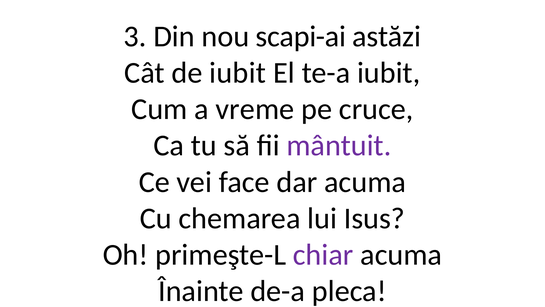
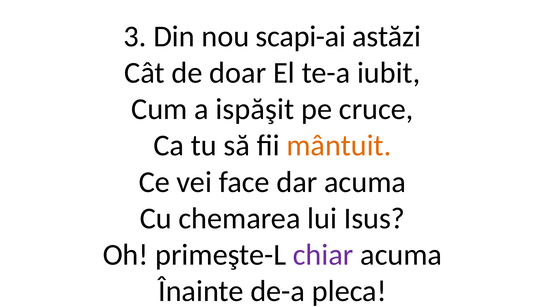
de iubit: iubit -> doar
vreme: vreme -> ispăşit
mântuit colour: purple -> orange
